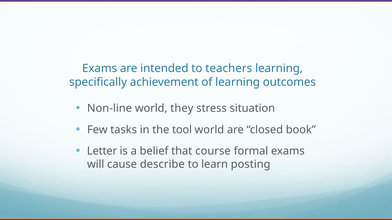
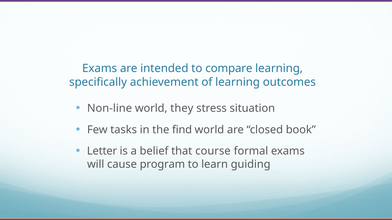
teachers: teachers -> compare
tool: tool -> find
describe: describe -> program
posting: posting -> guiding
